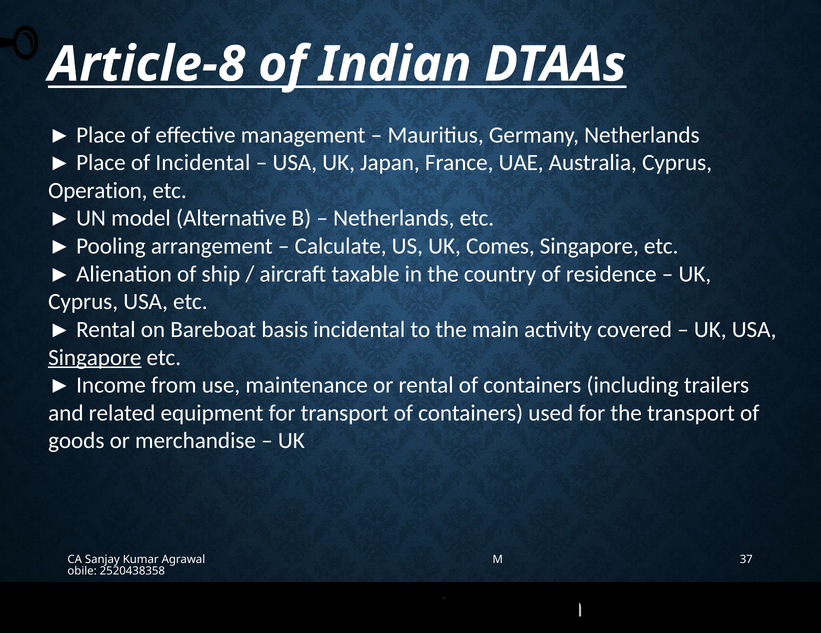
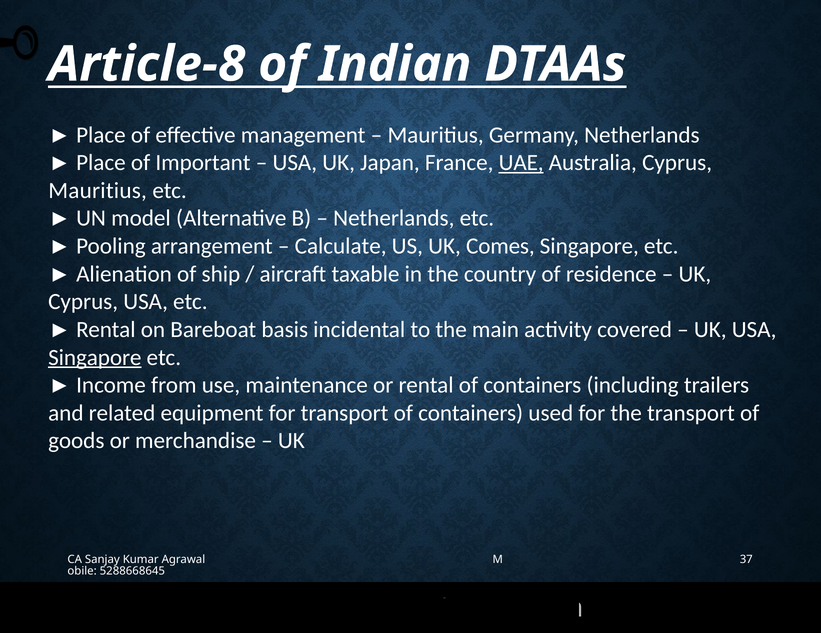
of Incidental: Incidental -> Important
UAE underline: none -> present
Operation at (98, 191): Operation -> Mauritius
2520438358: 2520438358 -> 5288668645
